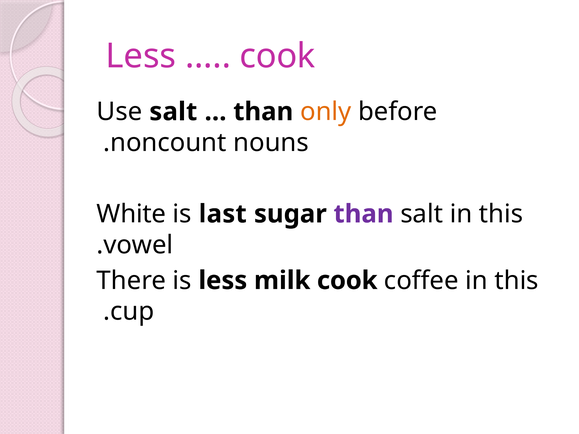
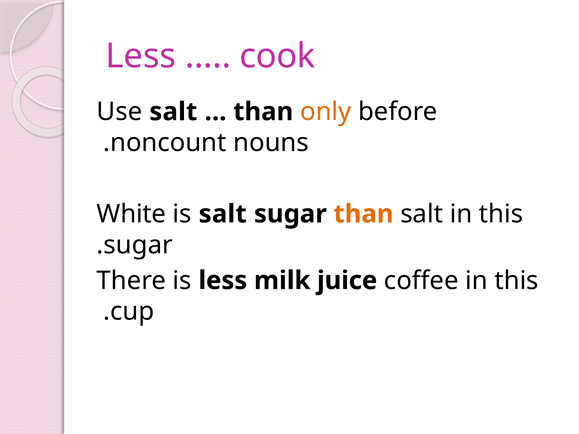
is last: last -> salt
than at (364, 214) colour: purple -> orange
vowel at (138, 245): vowel -> sugar
milk cook: cook -> juice
